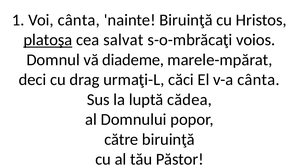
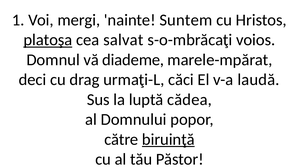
Voi cânta: cânta -> mergi
nainte Biruinţă: Biruinţă -> Suntem
v-a cânta: cânta -> laudă
biruinţă at (168, 140) underline: none -> present
